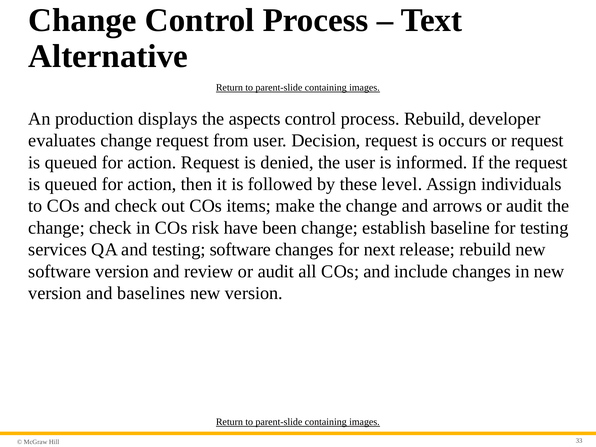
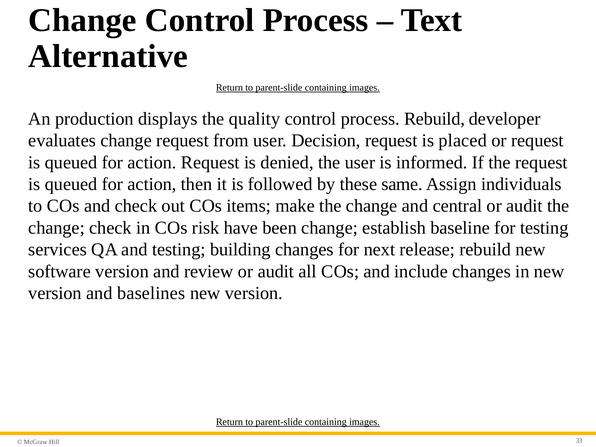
aspects: aspects -> quality
occurs: occurs -> placed
level: level -> same
arrows: arrows -> central
testing software: software -> building
